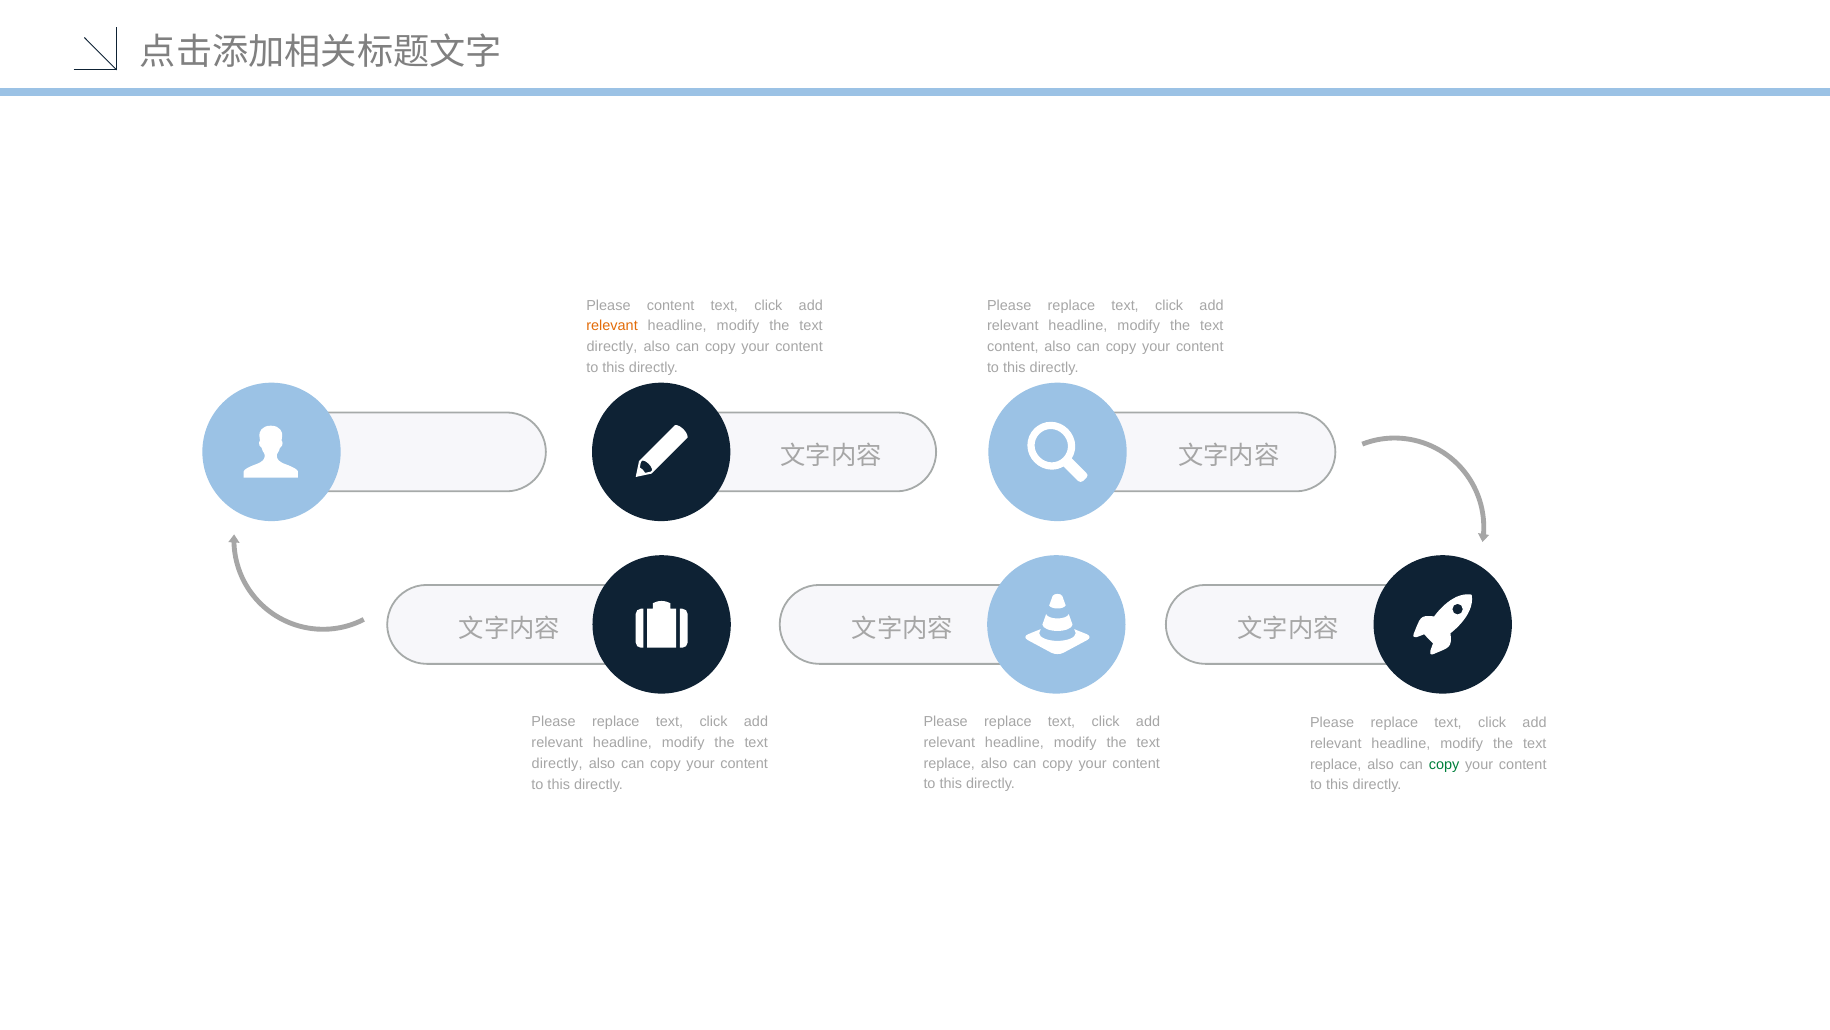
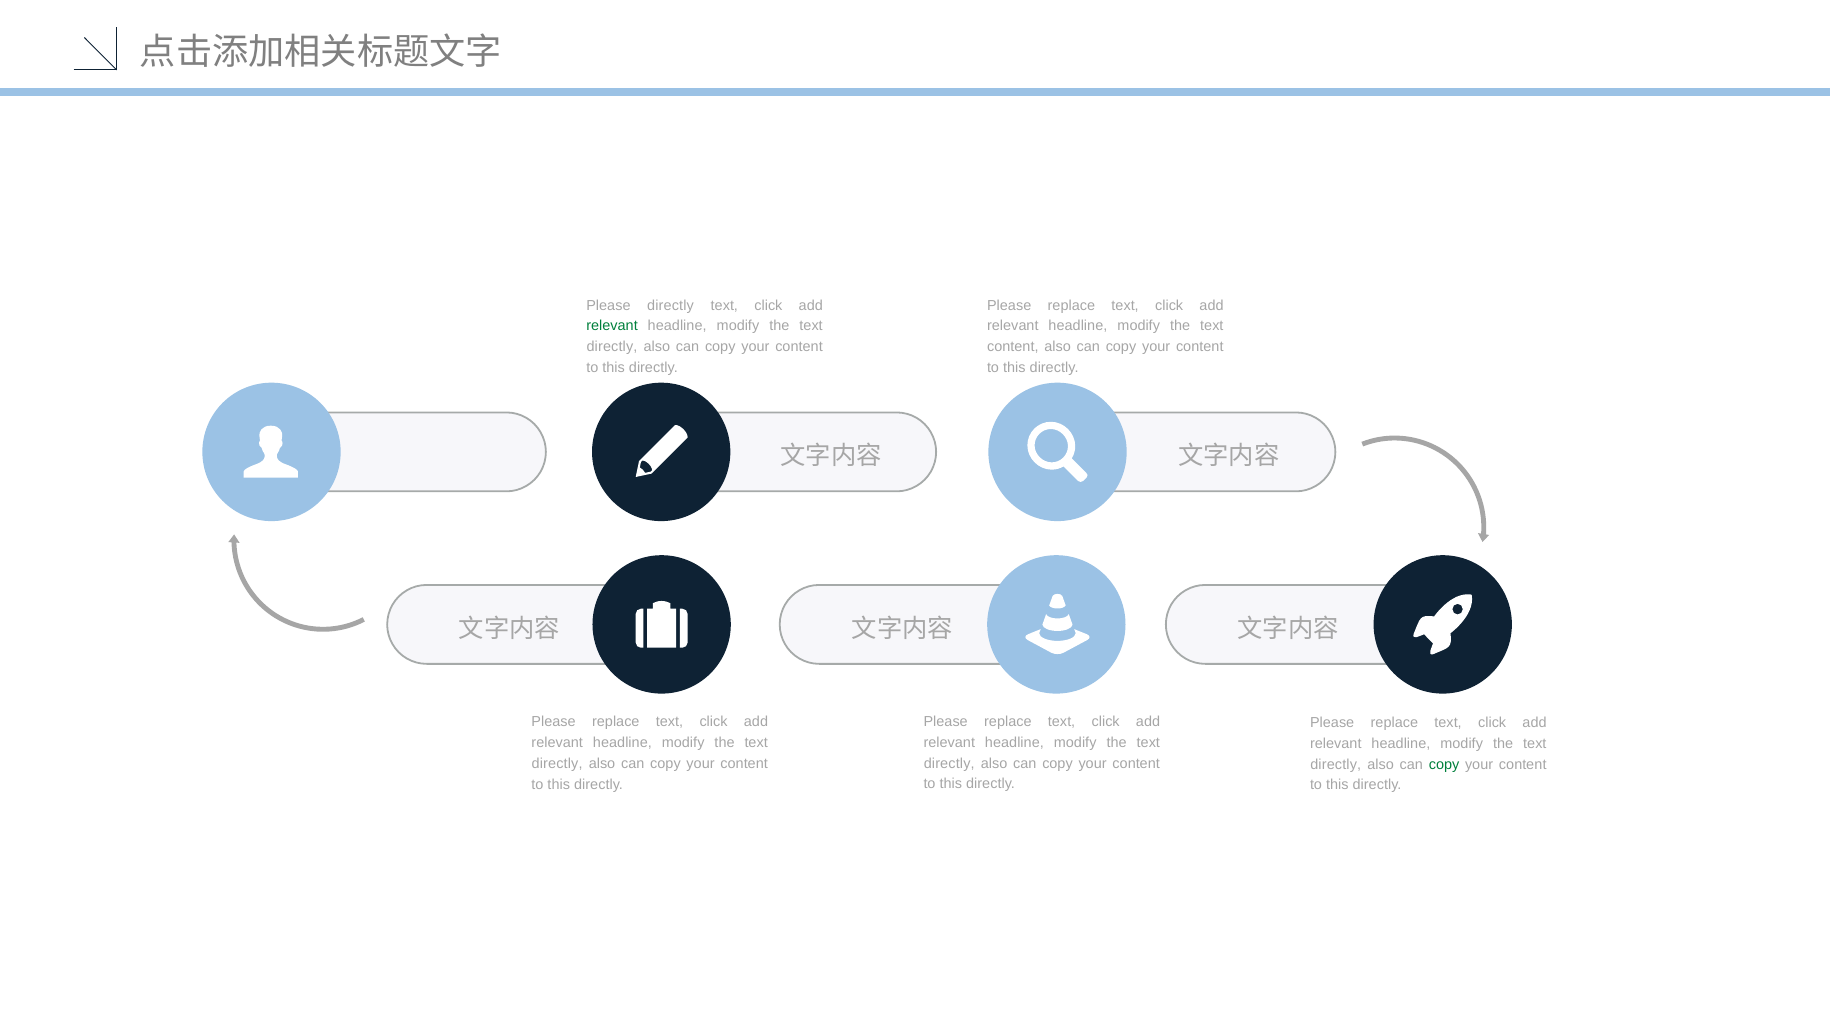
Please content: content -> directly
relevant at (612, 326) colour: orange -> green
replace at (949, 763): replace -> directly
replace at (1336, 764): replace -> directly
